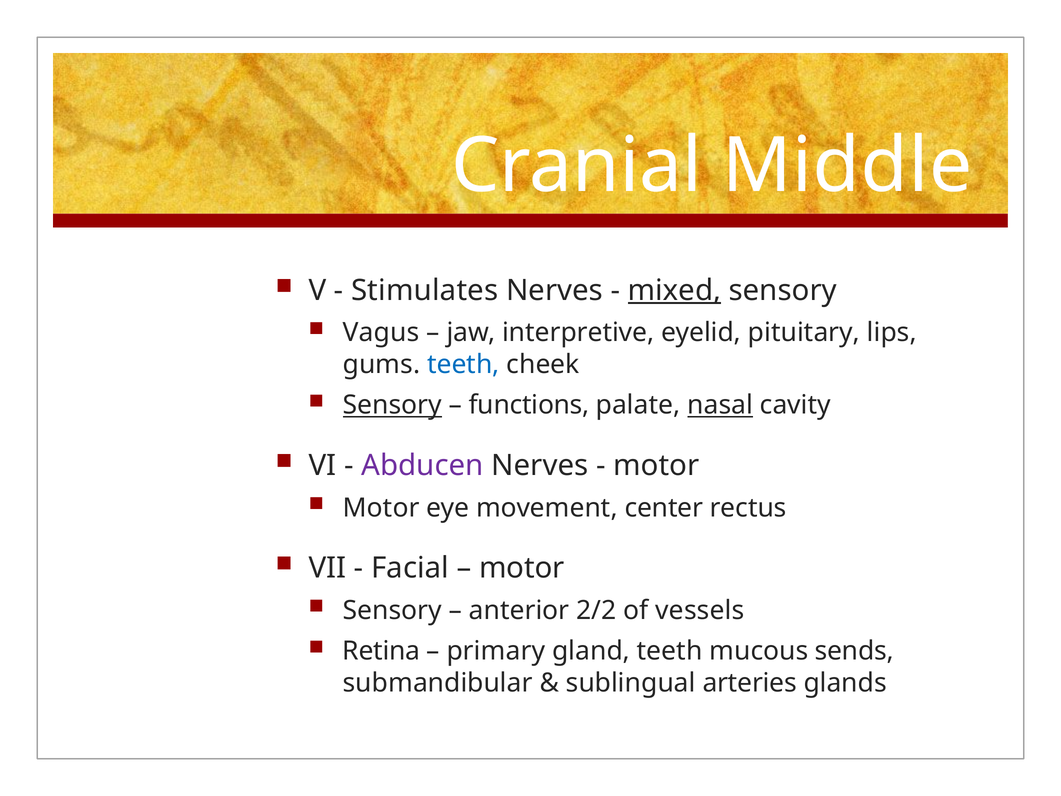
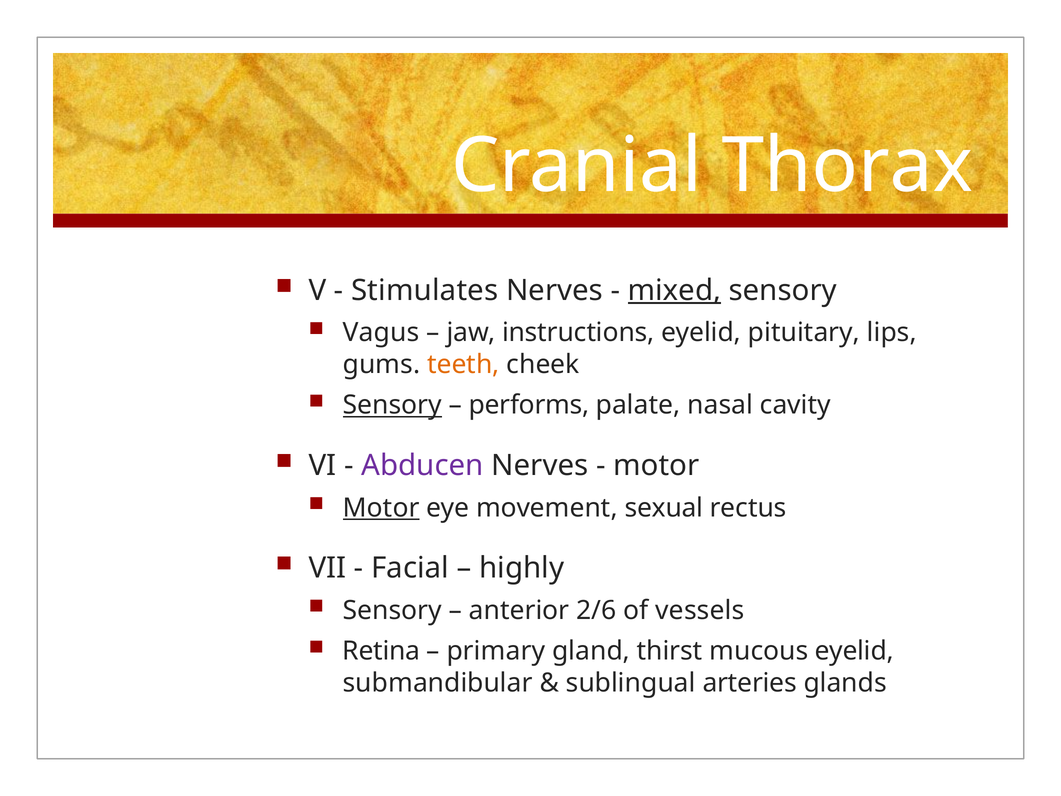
Middle: Middle -> Thorax
interpretive: interpretive -> instructions
teeth at (463, 364) colour: blue -> orange
functions: functions -> performs
nasal underline: present -> none
Motor at (381, 508) underline: none -> present
center: center -> sexual
motor at (522, 568): motor -> highly
2/2: 2/2 -> 2/6
gland teeth: teeth -> thirst
mucous sends: sends -> eyelid
